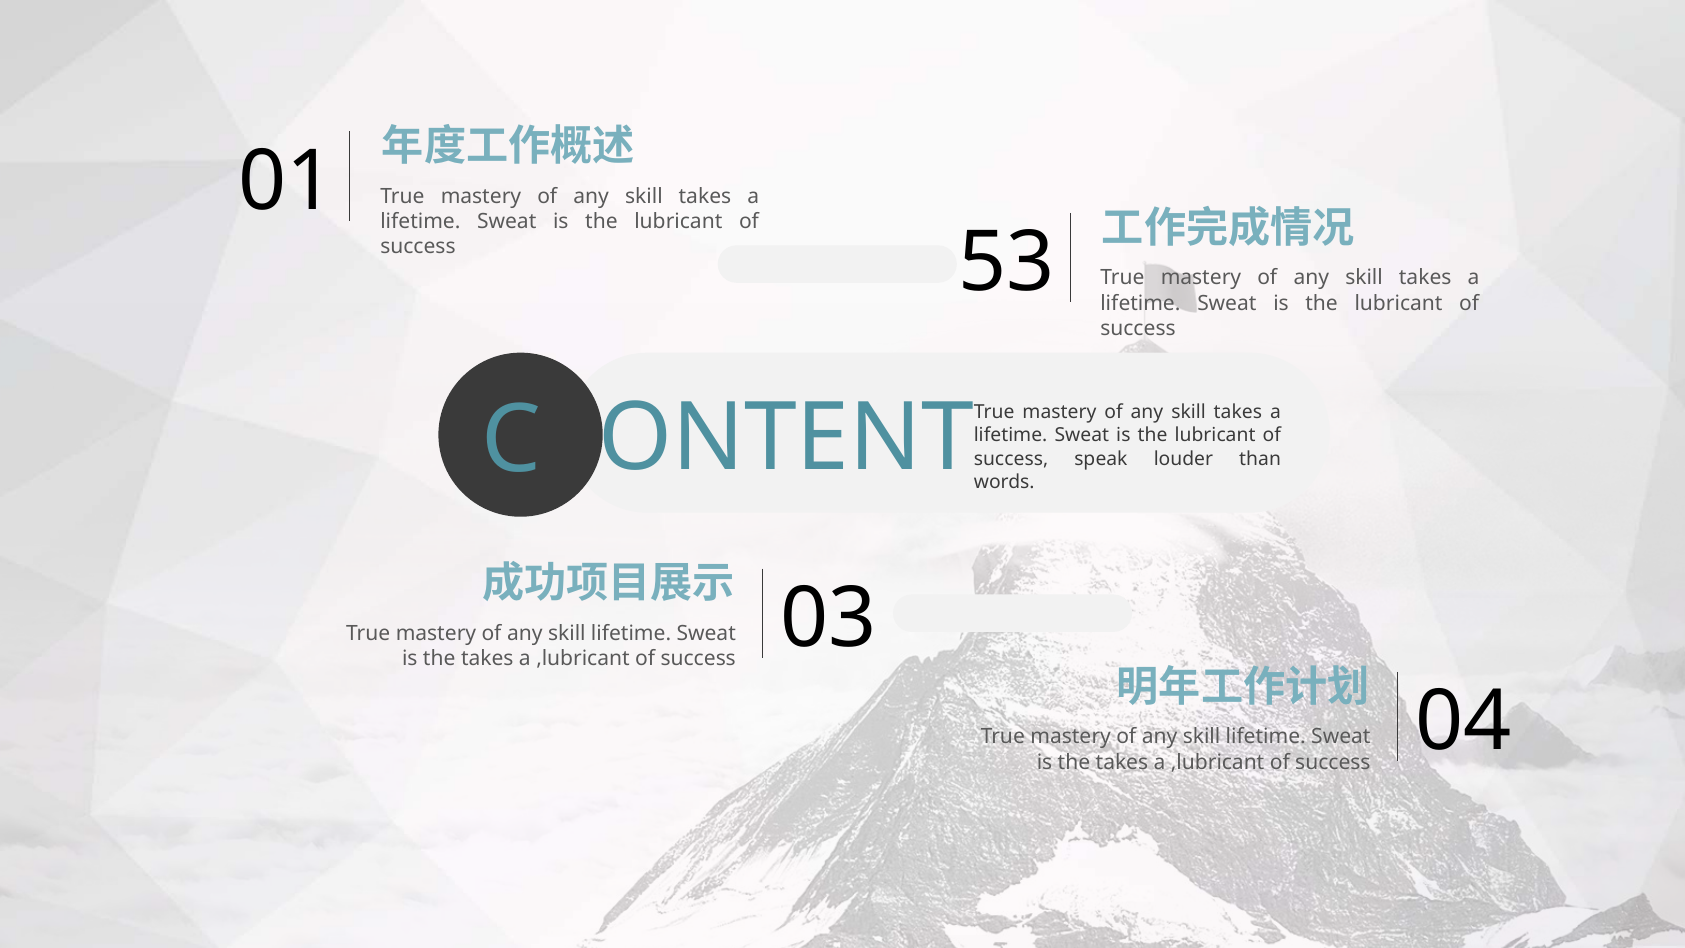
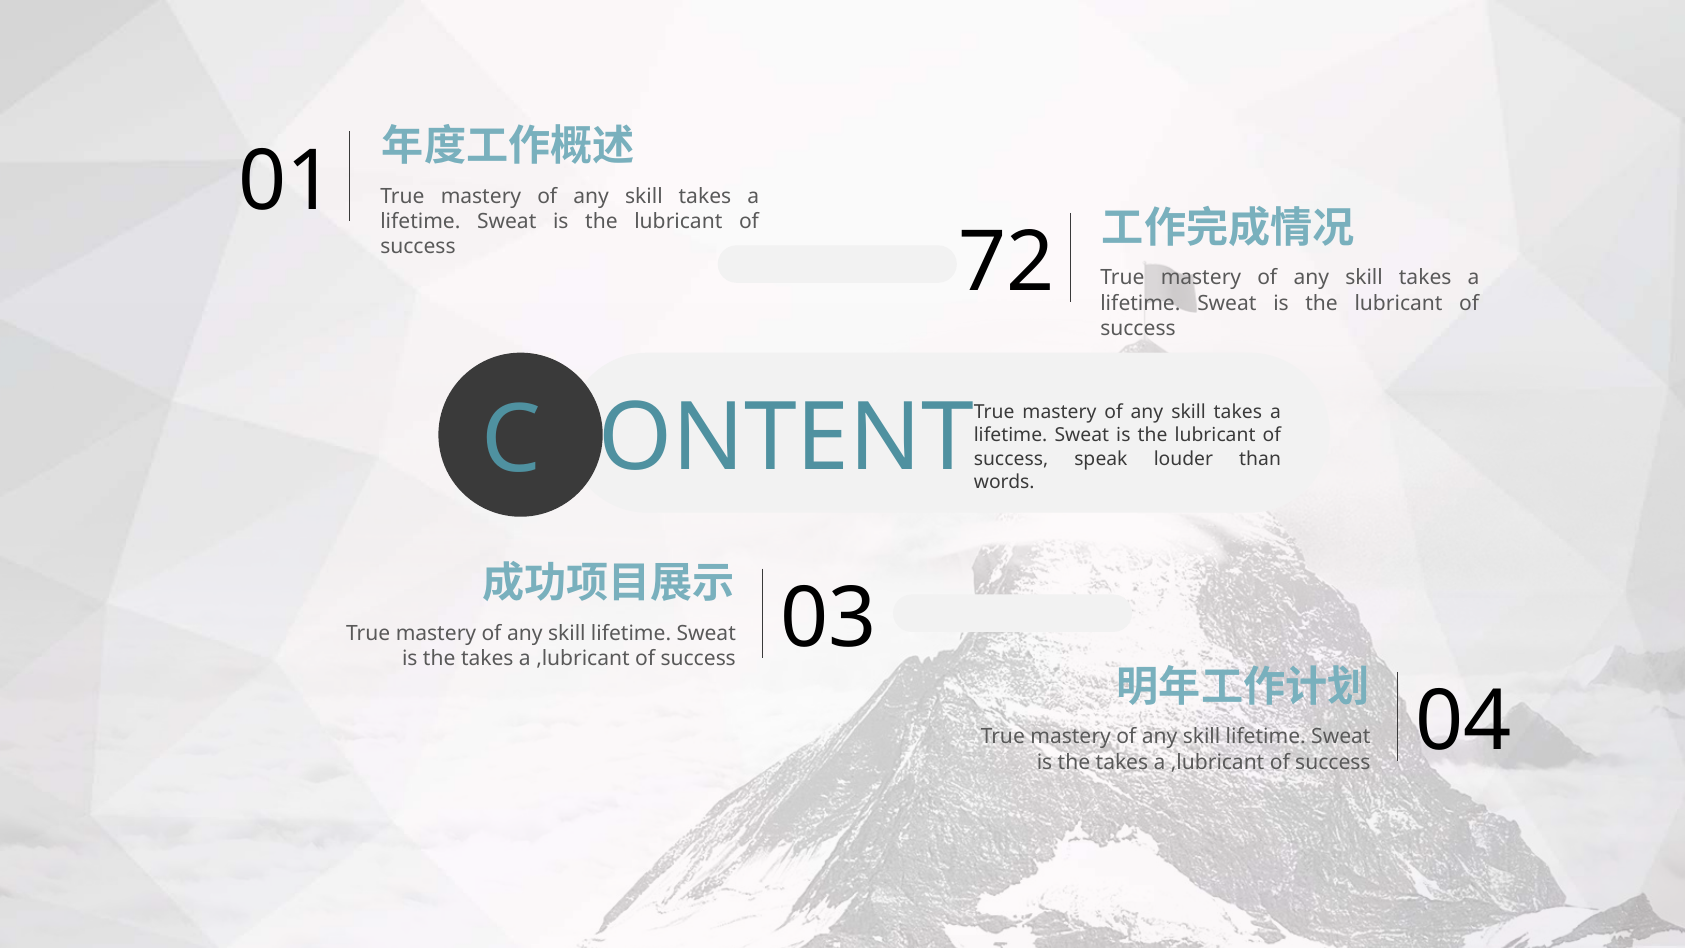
53: 53 -> 72
